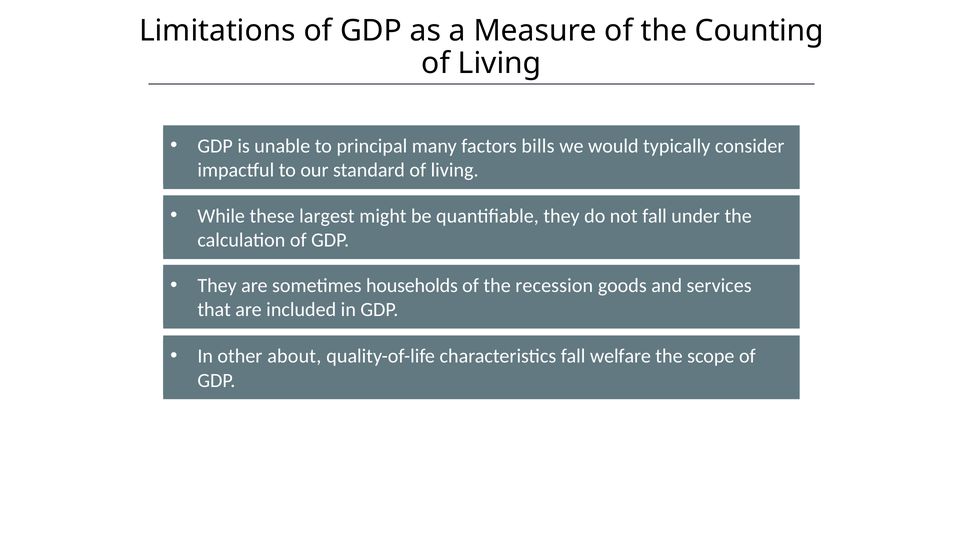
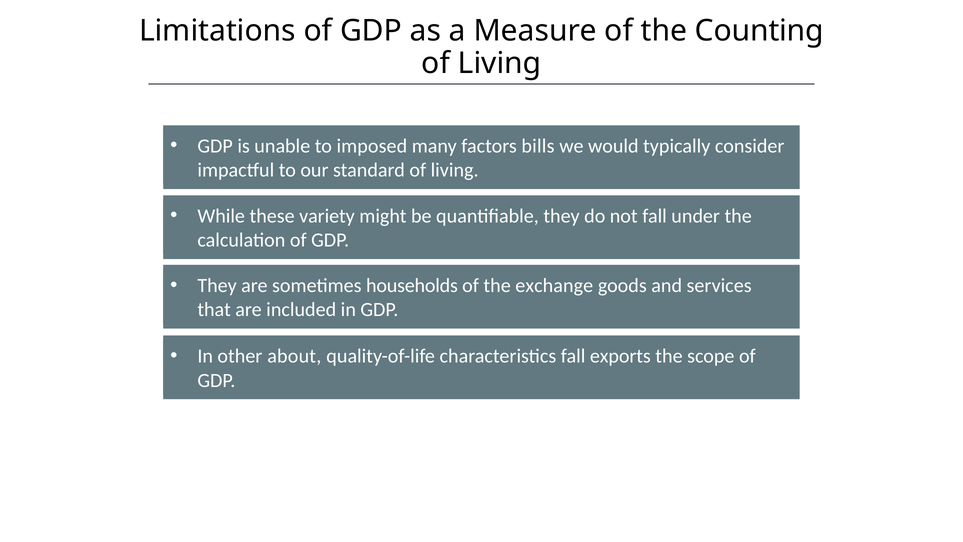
principal: principal -> imposed
largest: largest -> variety
recession: recession -> exchange
welfare: welfare -> exports
